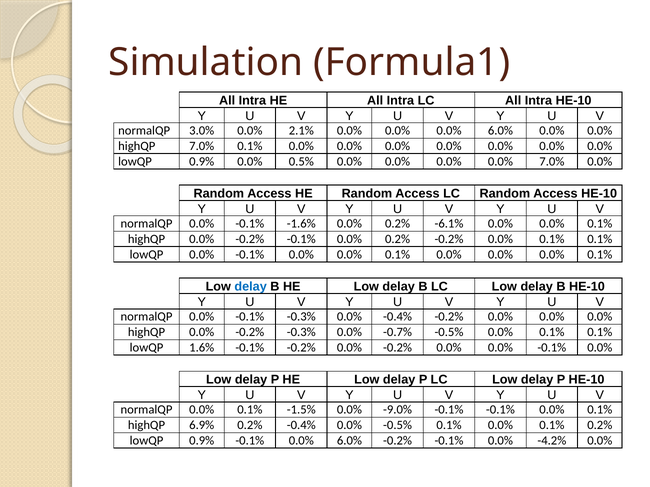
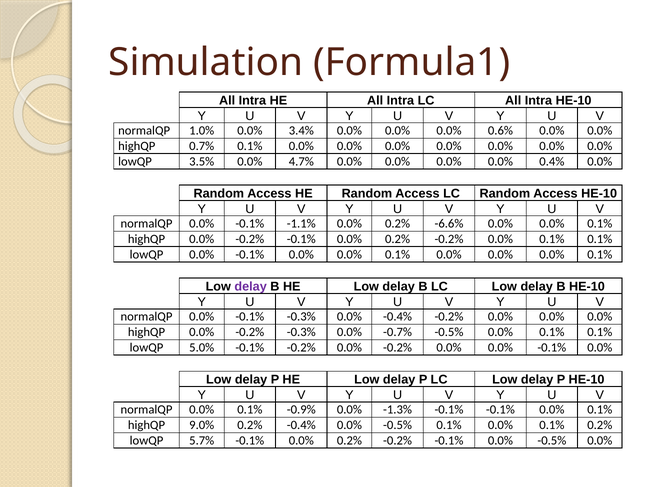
3.0%: 3.0% -> 1.0%
2.1%: 2.1% -> 3.4%
0.0% 0.0% 6.0%: 6.0% -> 0.6%
highQP 7.0%: 7.0% -> 0.7%
0.9% at (202, 162): 0.9% -> 3.5%
0.5%: 0.5% -> 4.7%
0.0% 7.0%: 7.0% -> 0.4%
-1.6%: -1.6% -> -1.1%
-6.1%: -6.1% -> -6.6%
delay at (251, 287) colour: blue -> purple
1.6%: 1.6% -> 5.0%
-1.5%: -1.5% -> -0.9%
-9.0%: -9.0% -> -1.3%
6.9%: 6.9% -> 9.0%
0.9% at (202, 441): 0.9% -> 5.7%
6.0% at (349, 441): 6.0% -> 0.2%
-0.1% 0.0% -4.2%: -4.2% -> -0.5%
